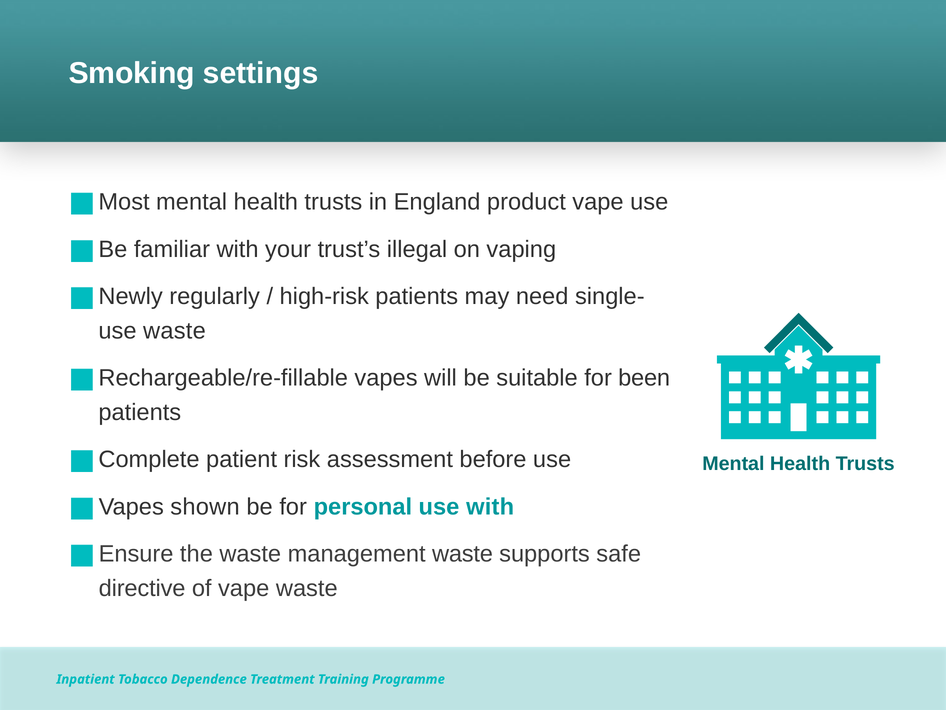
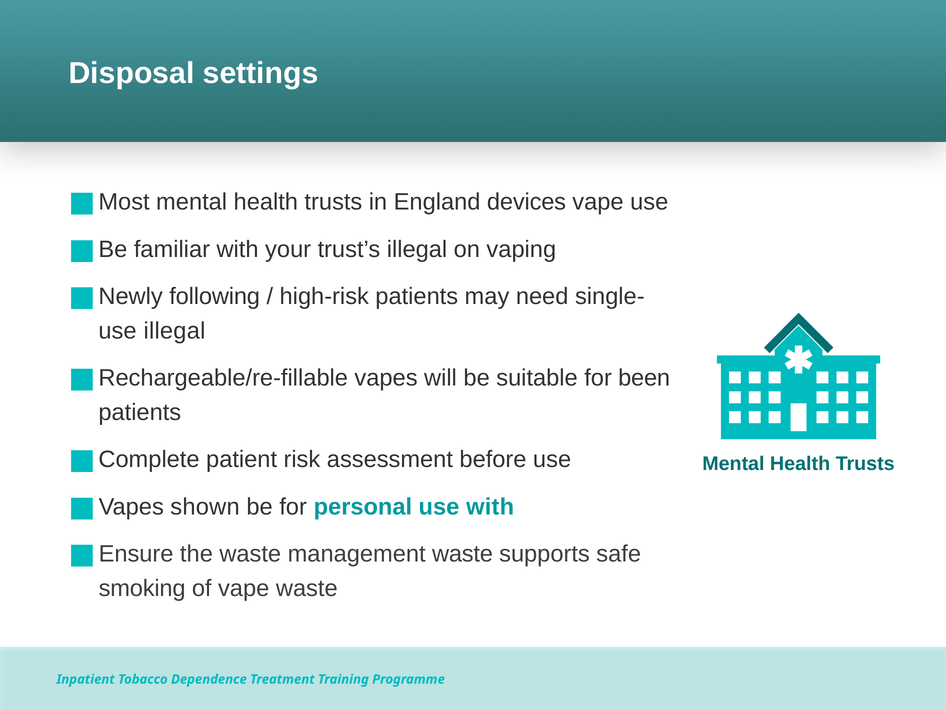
Smoking: Smoking -> Disposal
product: product -> devices
regularly: regularly -> following
use waste: waste -> illegal
directive: directive -> smoking
